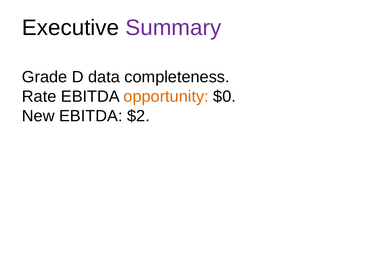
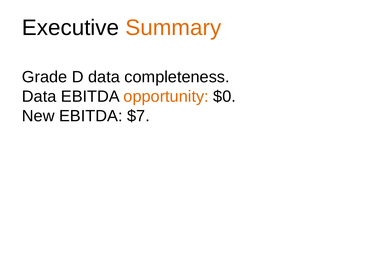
Summary colour: purple -> orange
Rate at (39, 97): Rate -> Data
$2: $2 -> $7
